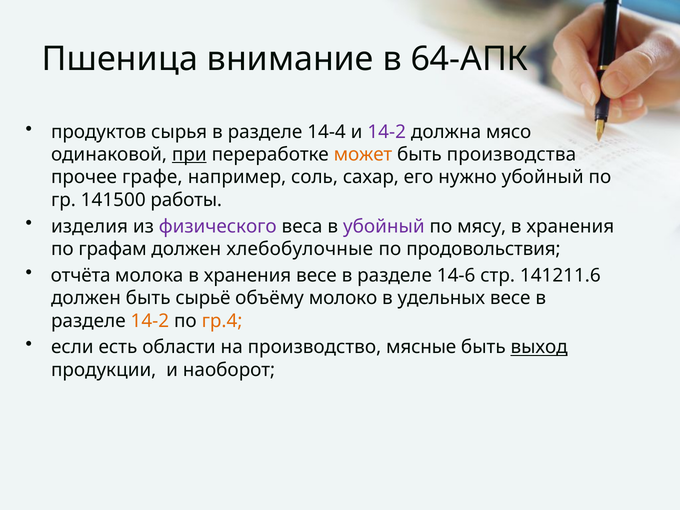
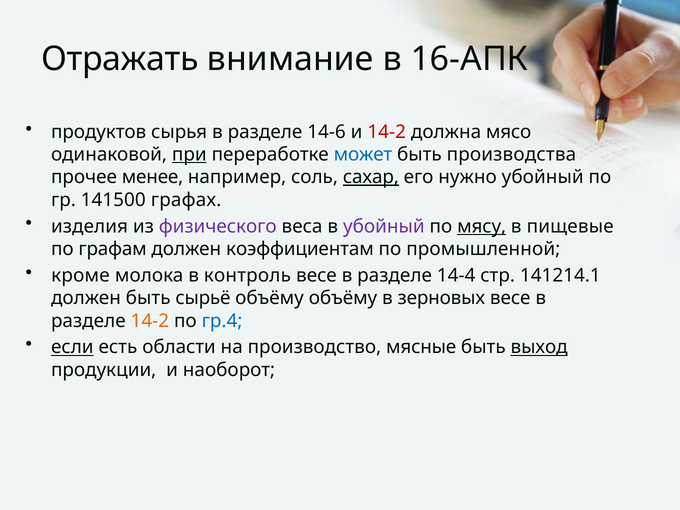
Пшеница: Пшеница -> Отражать
64-АПК: 64-АПК -> 16-АПК
14-4: 14-4 -> 14-6
14-2 at (387, 132) colour: purple -> red
может colour: orange -> blue
графе: графе -> менее
сахар underline: none -> present
работы: работы -> графах
мясу underline: none -> present
хранения at (570, 226): хранения -> пищевые
хлебобулочные: хлебобулочные -> коэффициентам
продовольствия: продовольствия -> промышленной
отчёта: отчёта -> кроме
молока в хранения: хранения -> контроль
14-6: 14-6 -> 14-4
141211.6: 141211.6 -> 141214.1
объёму молоко: молоко -> объёму
удельных: удельных -> зерновых
гр.4 colour: orange -> blue
если underline: none -> present
